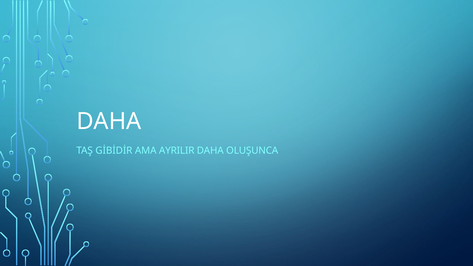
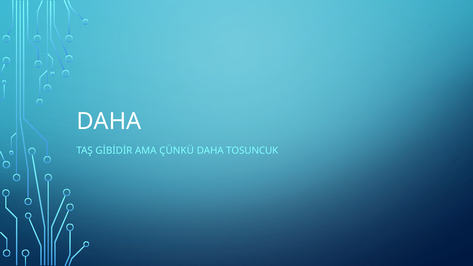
AYRILIR: AYRILIR -> ÇÜNKÜ
OLUŞUNCA: OLUŞUNCA -> TOSUNCUK
